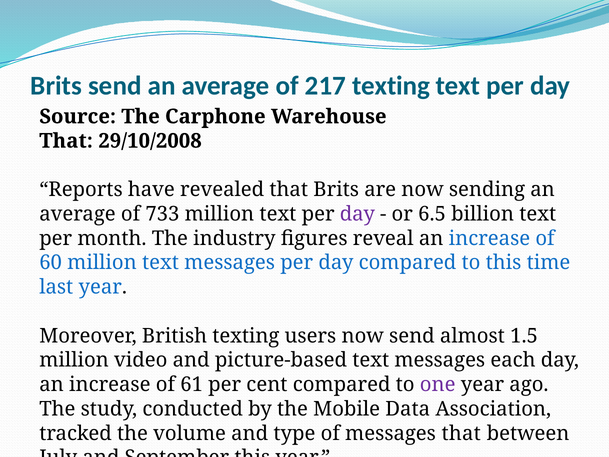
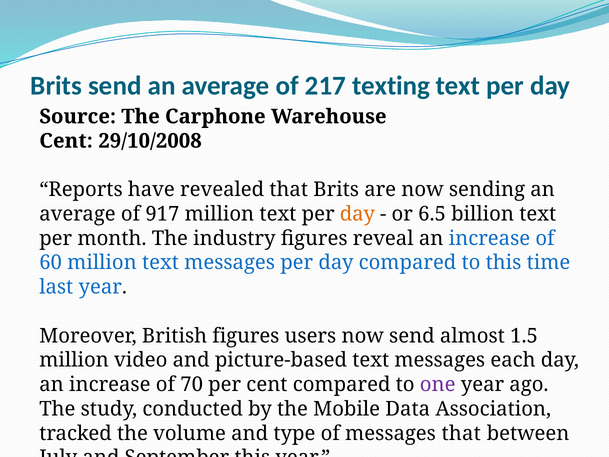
That at (66, 141): That -> Cent
733: 733 -> 917
day at (357, 214) colour: purple -> orange
British texting: texting -> figures
61: 61 -> 70
